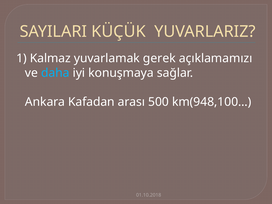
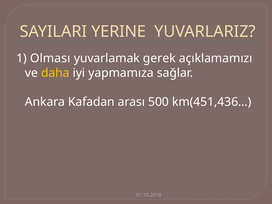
KÜÇÜK: KÜÇÜK -> YERINE
Kalmaz: Kalmaz -> Olması
daha colour: light blue -> yellow
konuşmaya: konuşmaya -> yapmamıza
km(948,100…: km(948,100… -> km(451,436…
